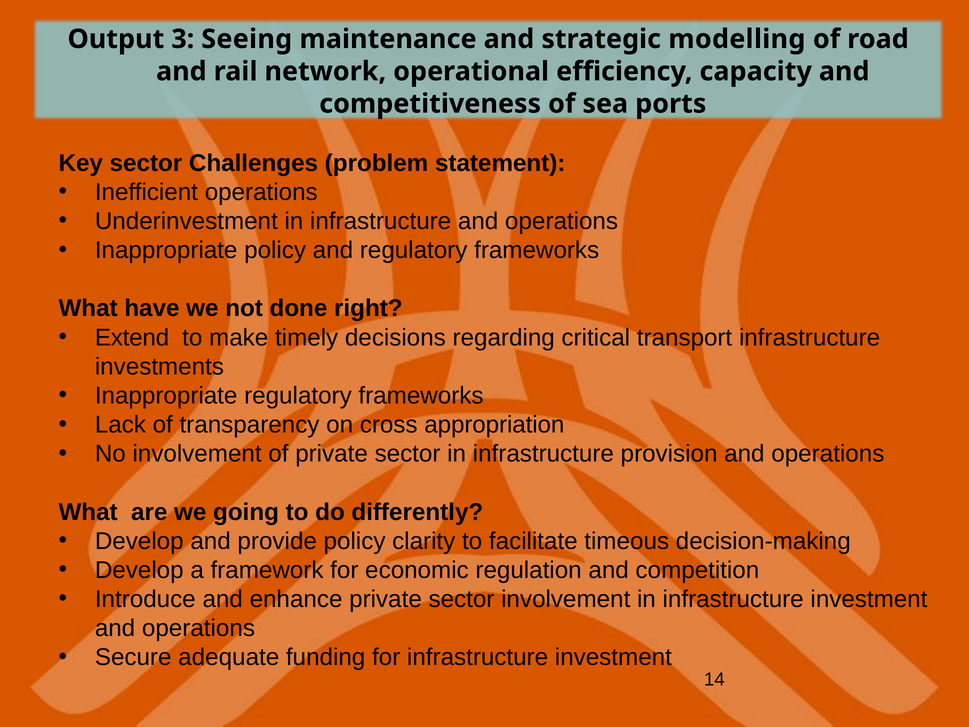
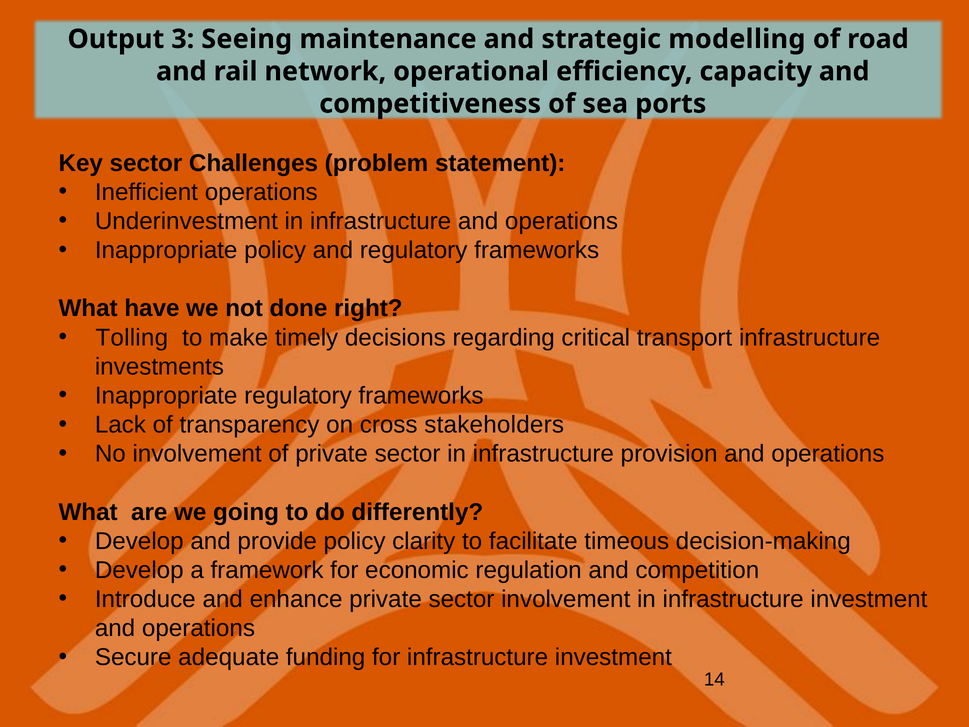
Extend: Extend -> Tolling
appropriation: appropriation -> stakeholders
